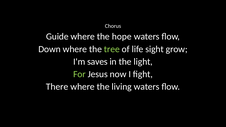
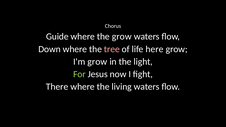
the hope: hope -> grow
tree colour: light green -> pink
sight: sight -> here
I'm saves: saves -> grow
